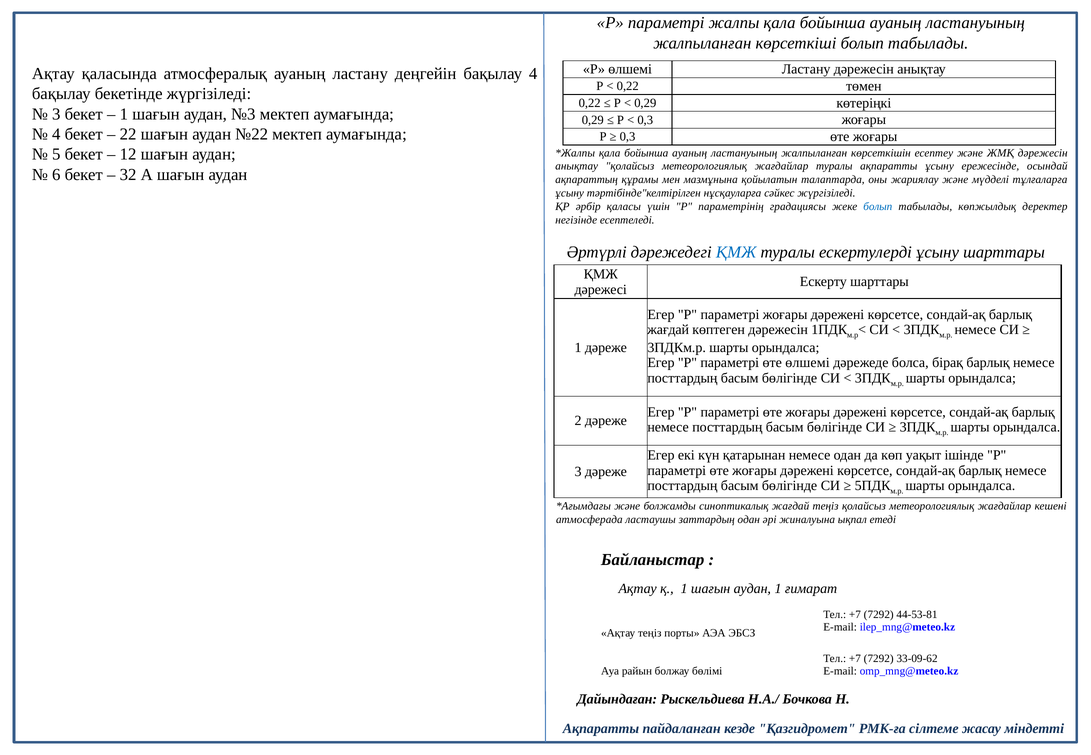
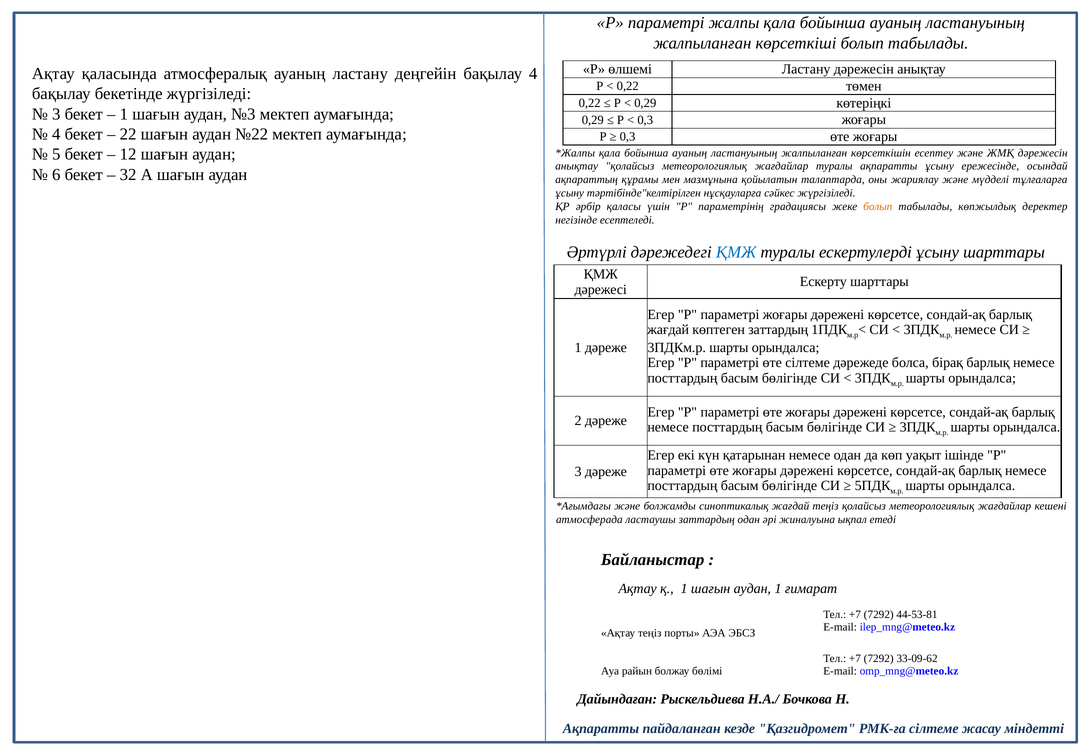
болып at (878, 207) colour: blue -> orange
көптеген дәрежесін: дәрежесін -> заттардың
өте өлшемі: өлшемі -> сілтеме
